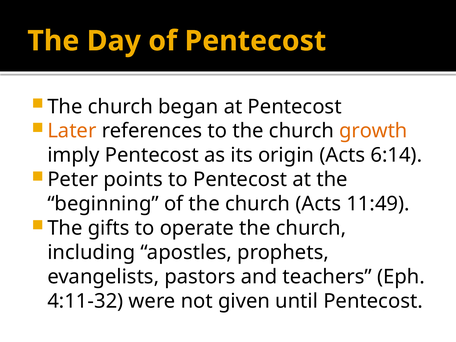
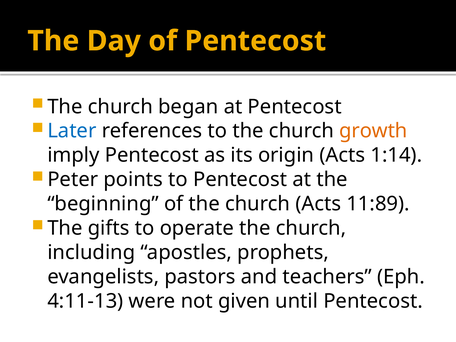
Later colour: orange -> blue
6:14: 6:14 -> 1:14
11:49: 11:49 -> 11:89
4:11-32: 4:11-32 -> 4:11-13
